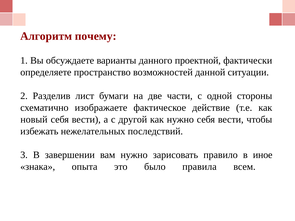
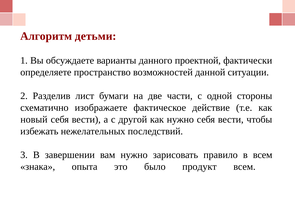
почему: почему -> детьми
в иное: иное -> всем
правила: правила -> продукт
